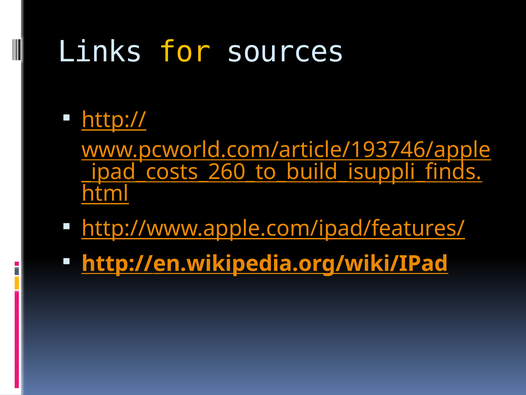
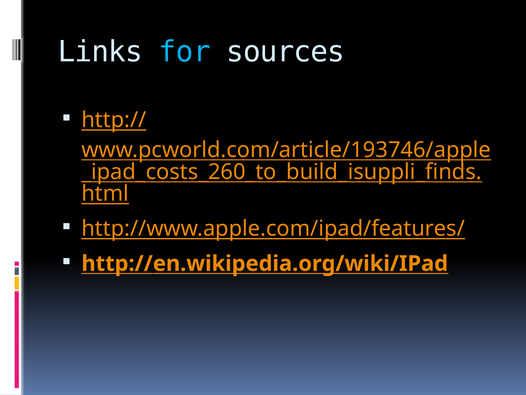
for colour: yellow -> light blue
